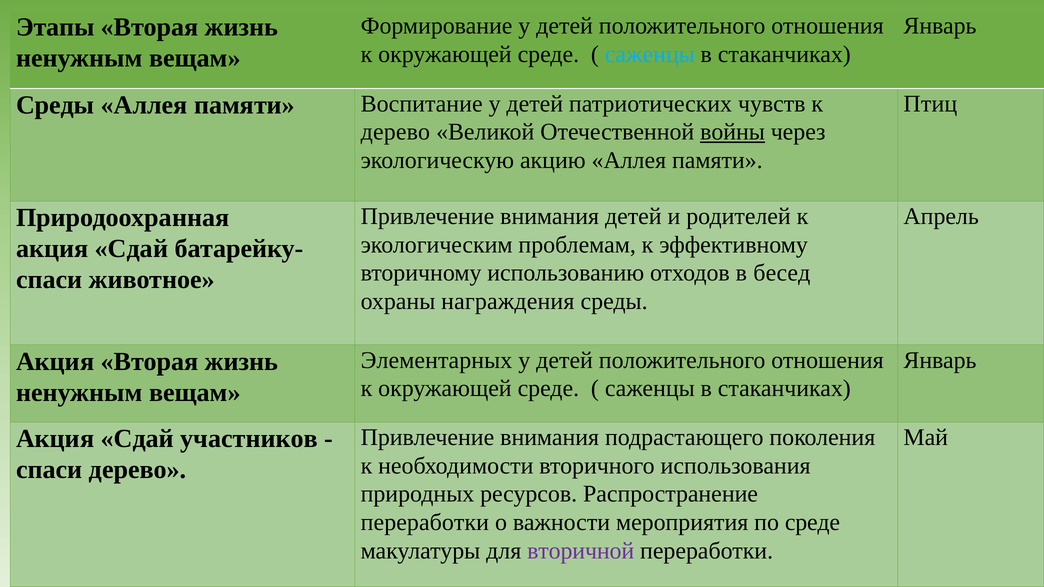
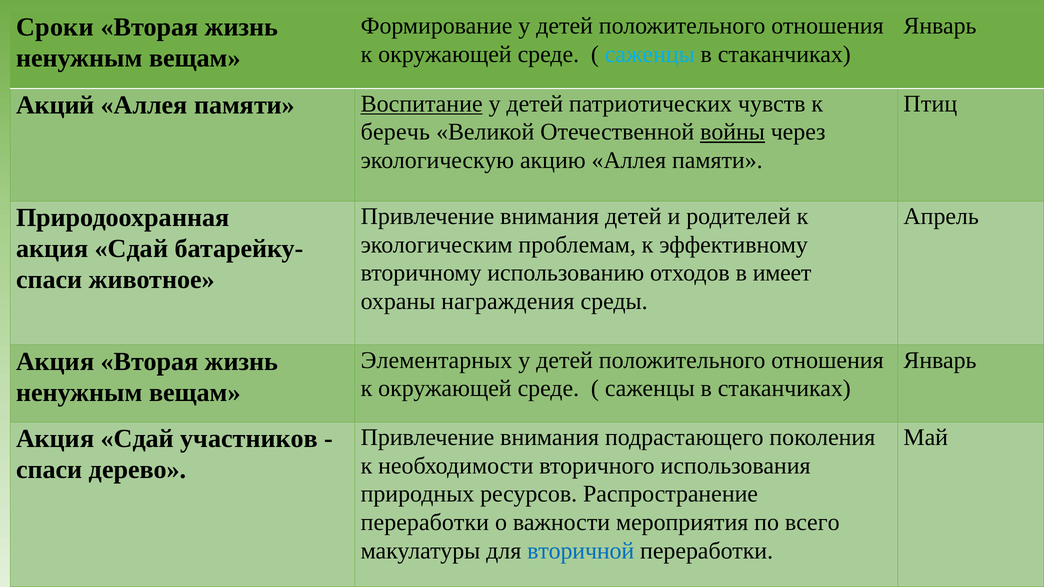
Этапы: Этапы -> Сроки
Среды at (55, 105): Среды -> Акций
Воспитание underline: none -> present
дерево at (395, 132): дерево -> беречь
бесед: бесед -> имеет
по среде: среде -> всего
вторичной colour: purple -> blue
